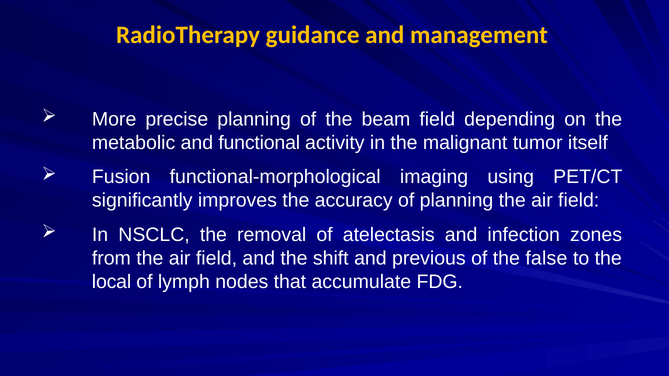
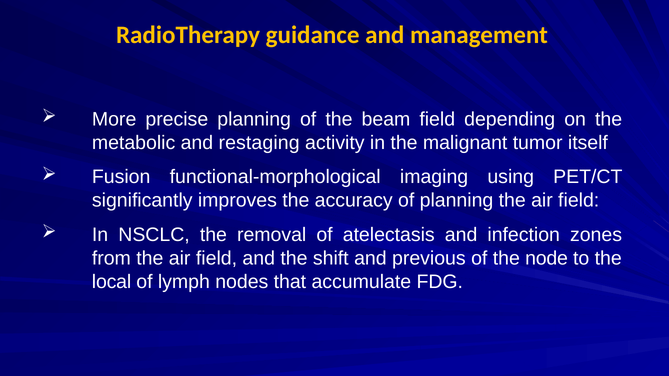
functional: functional -> restaging
false: false -> node
